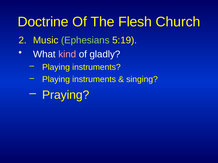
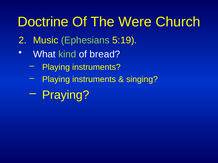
Flesh: Flesh -> Were
kind colour: pink -> light green
gladly: gladly -> bread
